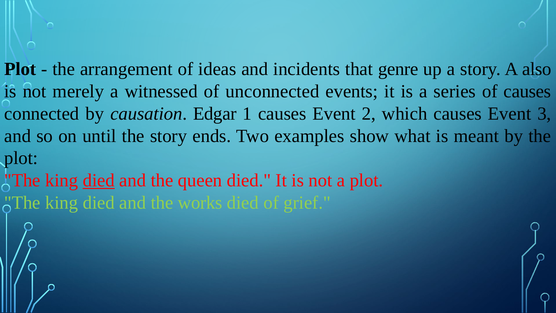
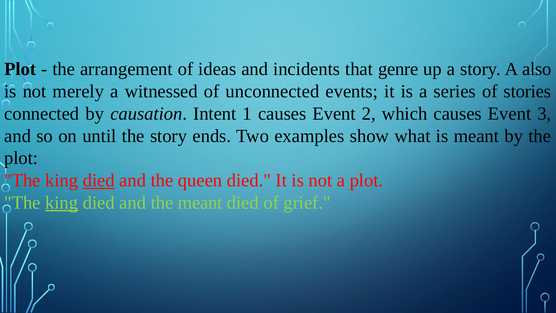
of causes: causes -> stories
Edgar: Edgar -> Intent
king at (62, 203) underline: none -> present
the works: works -> meant
